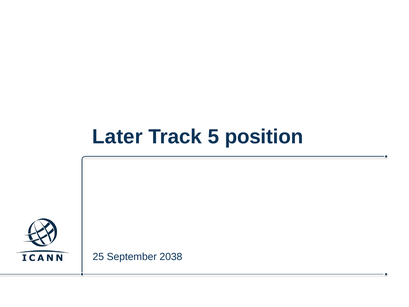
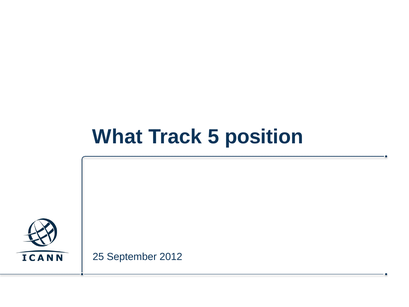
Later: Later -> What
2038: 2038 -> 2012
